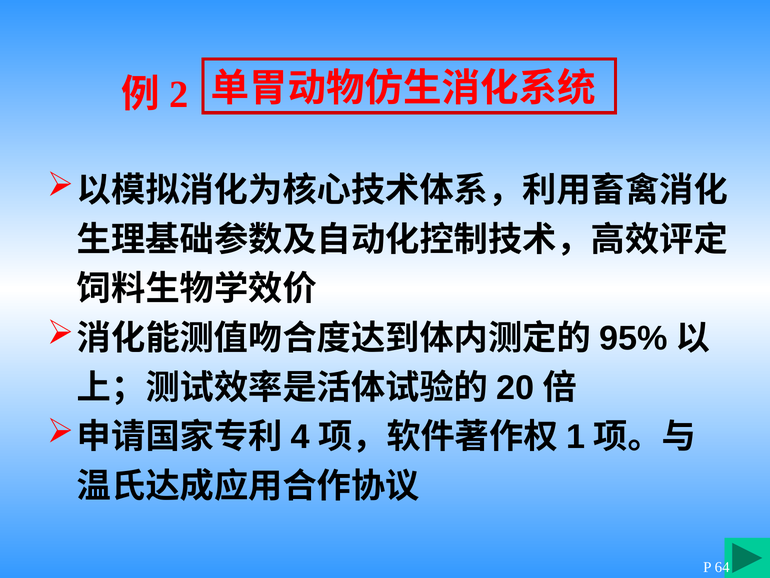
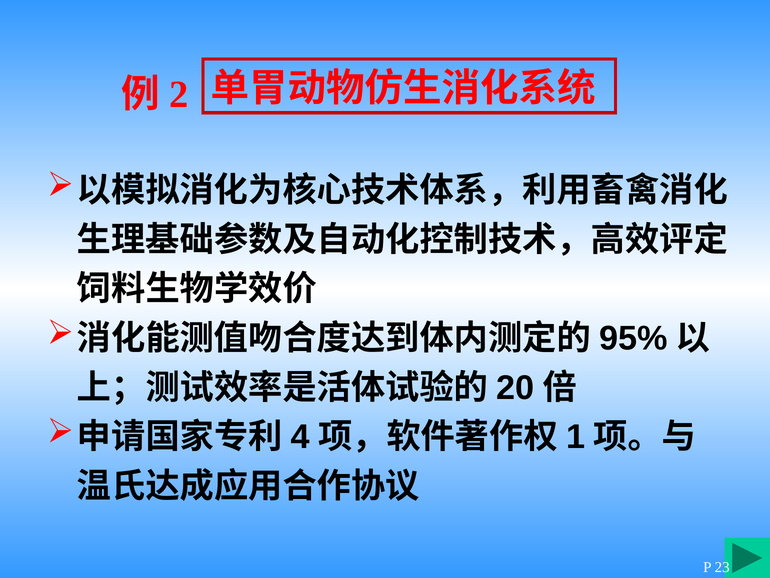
64: 64 -> 23
